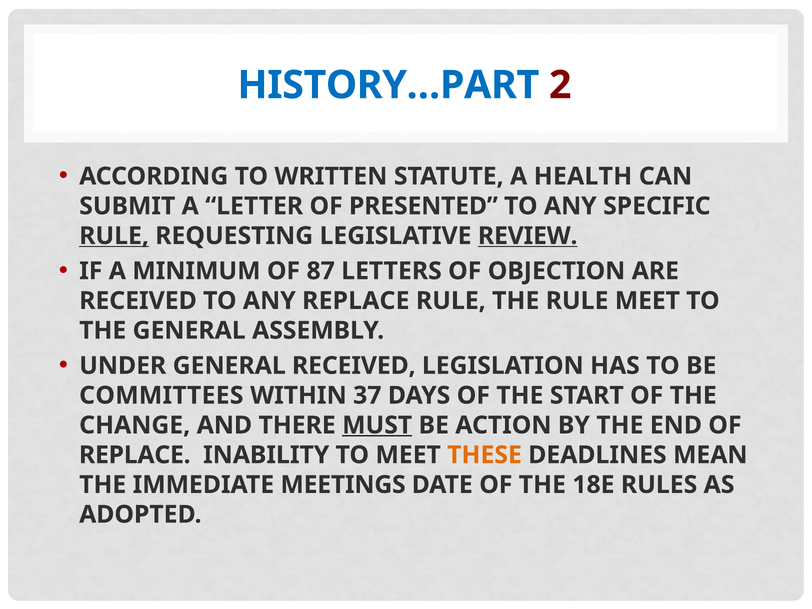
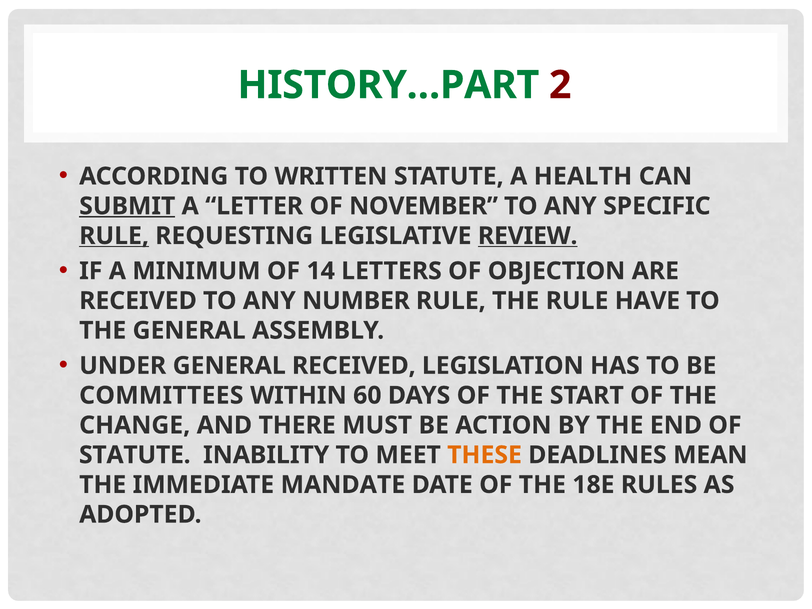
HISTORY…PART colour: blue -> green
SUBMIT underline: none -> present
PRESENTED: PRESENTED -> NOVEMBER
87: 87 -> 14
ANY REPLACE: REPLACE -> NUMBER
RULE MEET: MEET -> HAVE
37: 37 -> 60
MUST underline: present -> none
REPLACE at (135, 455): REPLACE -> STATUTE
MEETINGS: MEETINGS -> MANDATE
